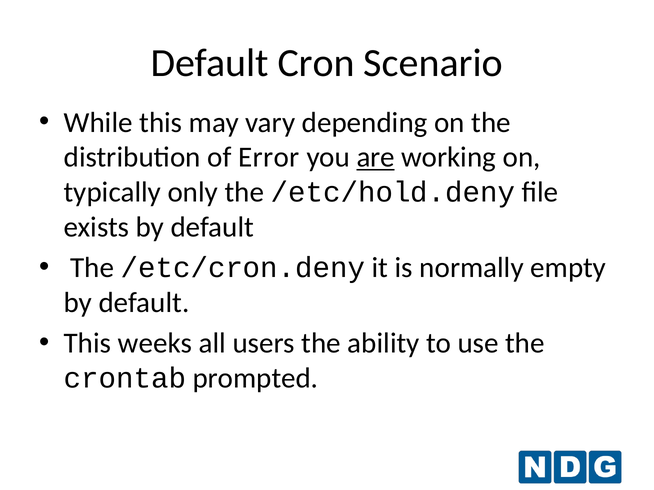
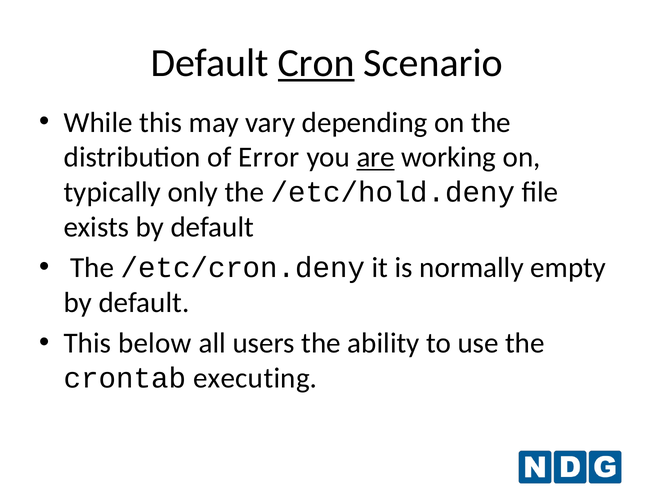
Cron underline: none -> present
weeks: weeks -> below
prompted: prompted -> executing
